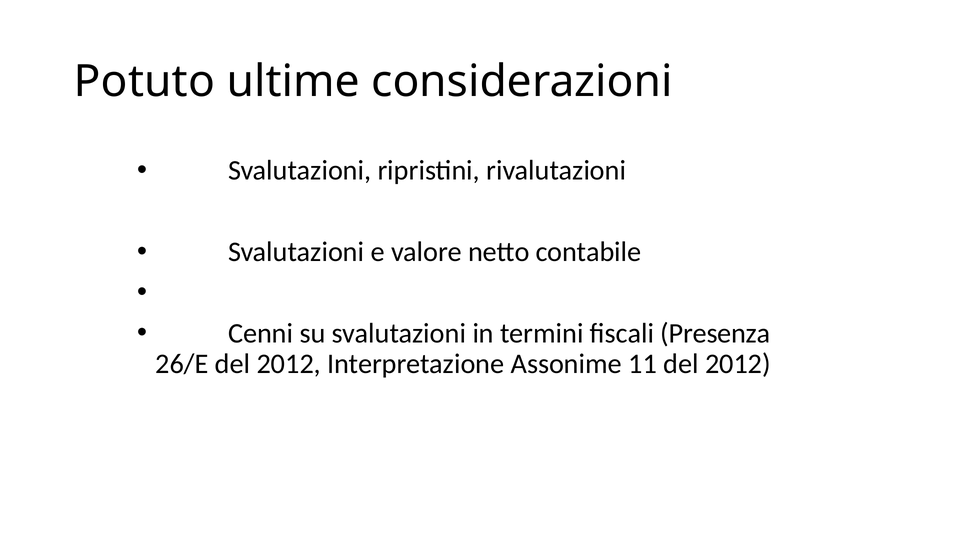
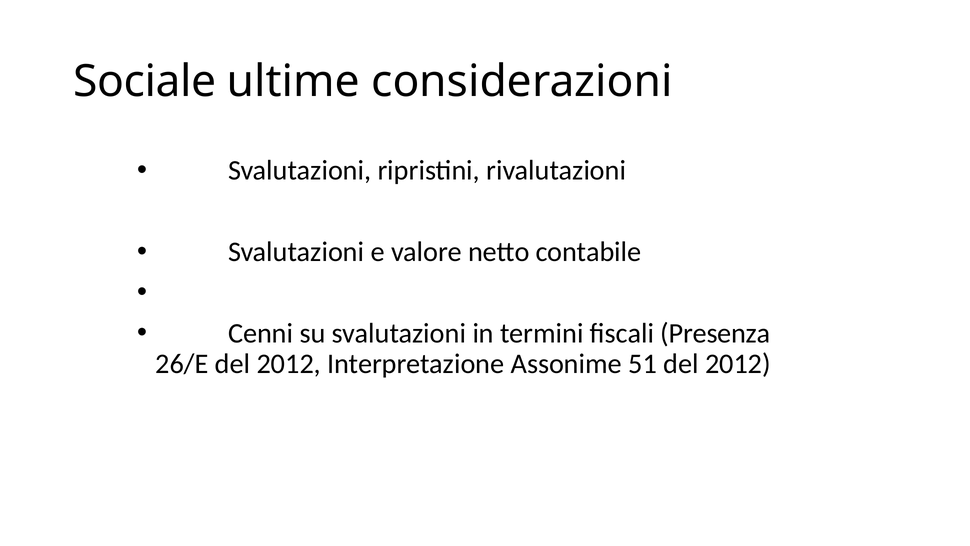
Potuto: Potuto -> Sociale
11: 11 -> 51
